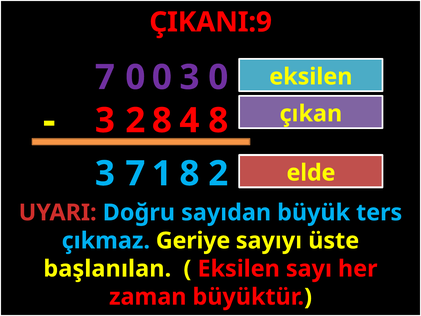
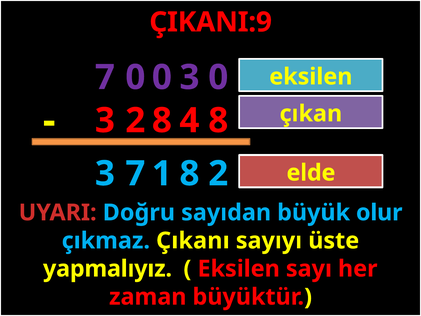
ters: ters -> olur
Geriye: Geriye -> Çıkanı
başlanılan: başlanılan -> yapmalıyız
